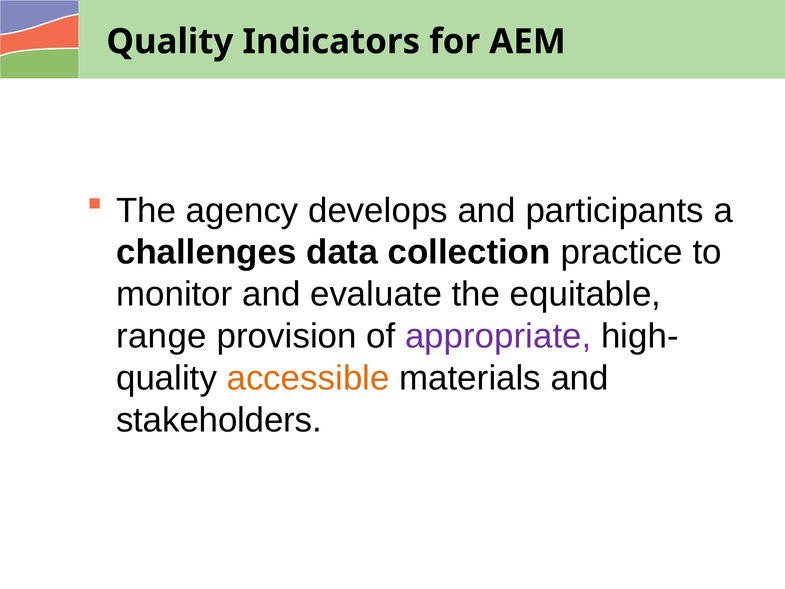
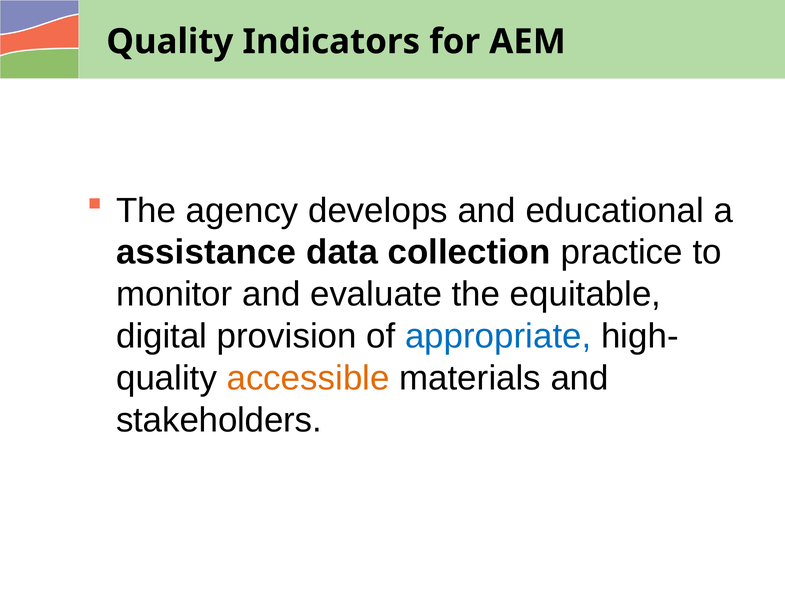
participants: participants -> educational
challenges: challenges -> assistance
range: range -> digital
appropriate colour: purple -> blue
